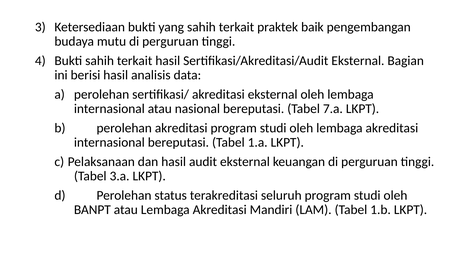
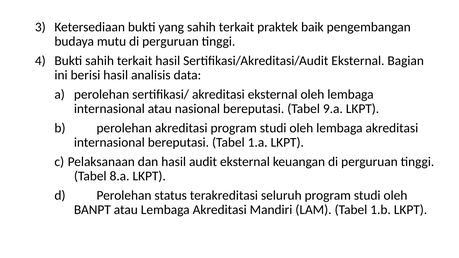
7.a: 7.a -> 9.a
3.a: 3.a -> 8.a
